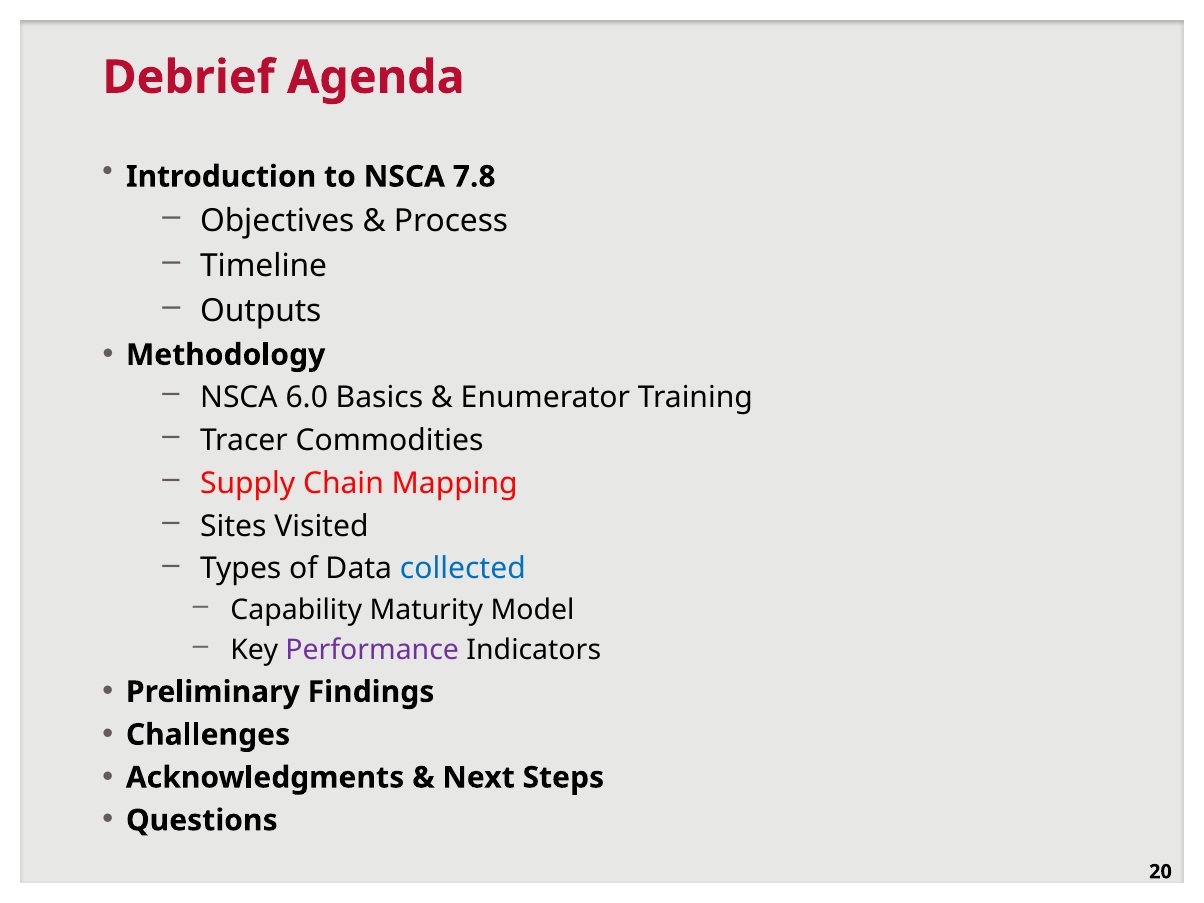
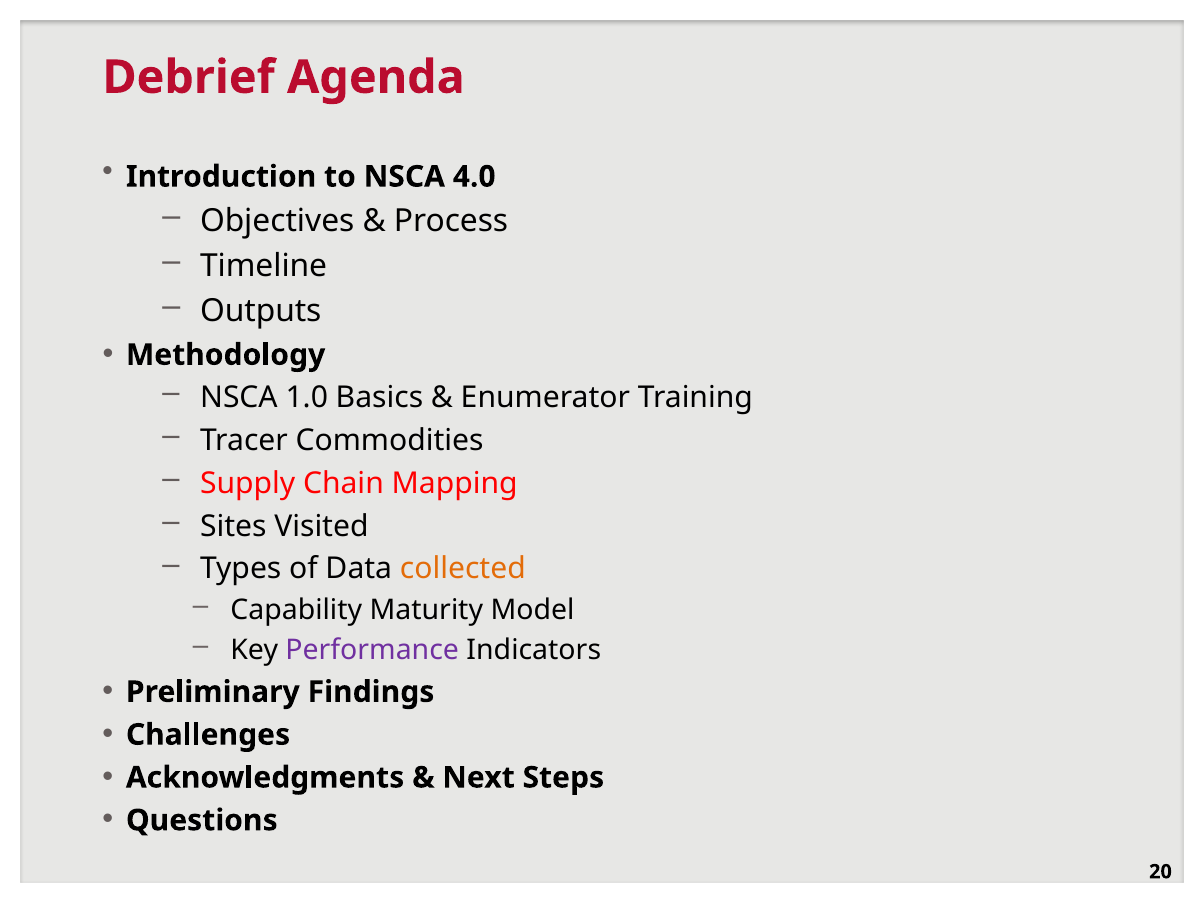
7.8: 7.8 -> 4.0
6.0: 6.0 -> 1.0
collected colour: blue -> orange
